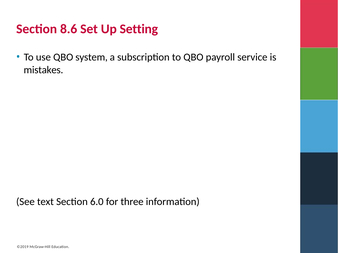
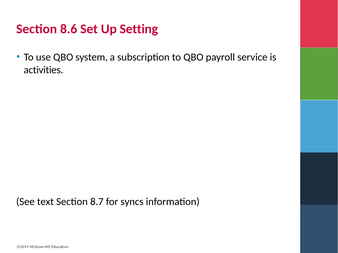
mistakes: mistakes -> activities
6.0: 6.0 -> 8.7
three: three -> syncs
